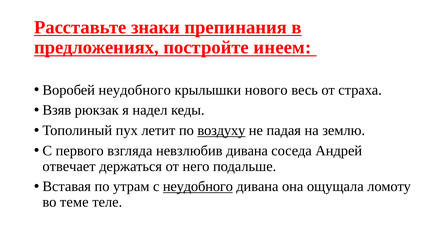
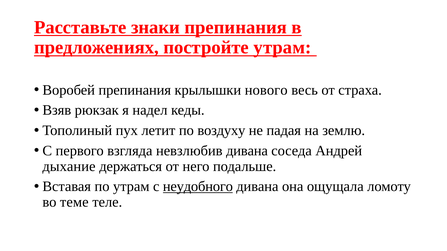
постройте инеем: инеем -> утрам
Воробей неудобного: неудобного -> препинания
воздуху underline: present -> none
отвечает: отвечает -> дыхание
